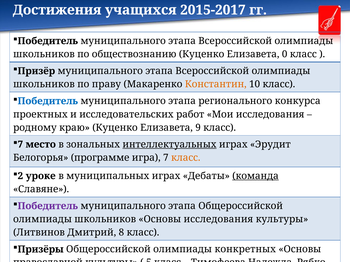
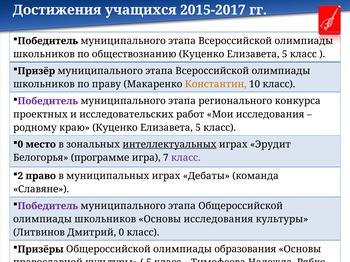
обществознанию Куценко Елизавета 0: 0 -> 5
Победитель at (48, 101) colour: blue -> purple
краю Куценко Елизавета 9: 9 -> 5
7 at (20, 145): 7 -> 0
класс at (186, 158) colour: orange -> purple
уроке: уроке -> право
команда underline: present -> none
Дмитрий 8: 8 -> 0
конкретных: конкретных -> образования
